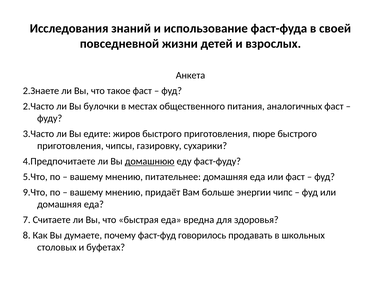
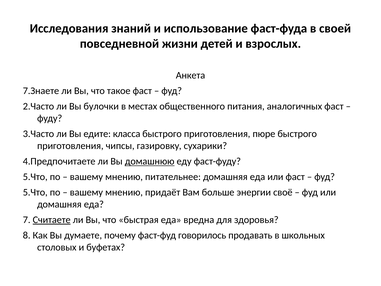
2.Знаете: 2.Знаете -> 7.Знаете
жиров: жиров -> класса
9.Что at (35, 192): 9.Что -> 5.Что
чипс: чипс -> своё
Считаете underline: none -> present
